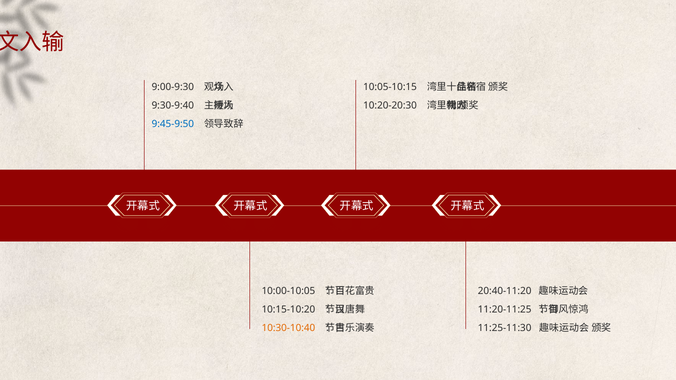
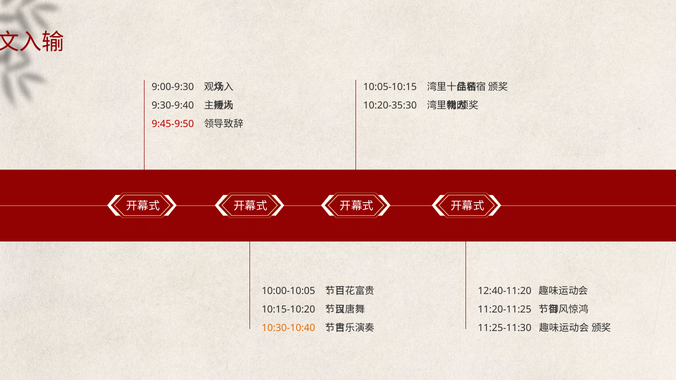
10:20-20:30: 10:20-20:30 -> 10:20-35:30
9:45-9:50 colour: blue -> red
20:40-11:20: 20:40-11:20 -> 12:40-11:20
